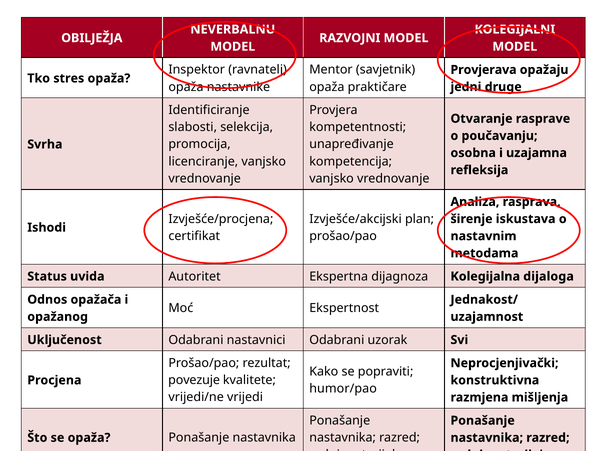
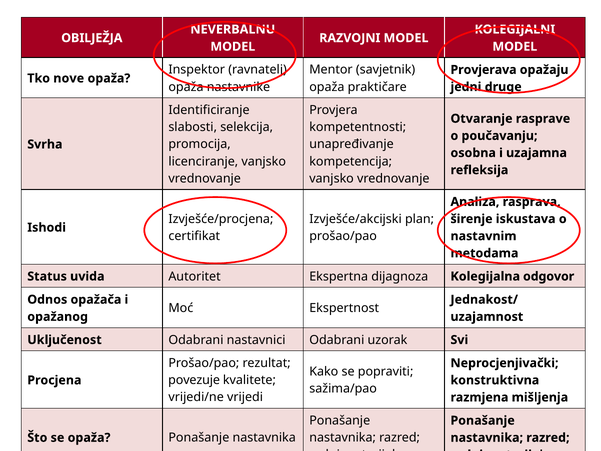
stres: stres -> nove
dijaloga: dijaloga -> odgovor
humor/pao: humor/pao -> sažima/pao
